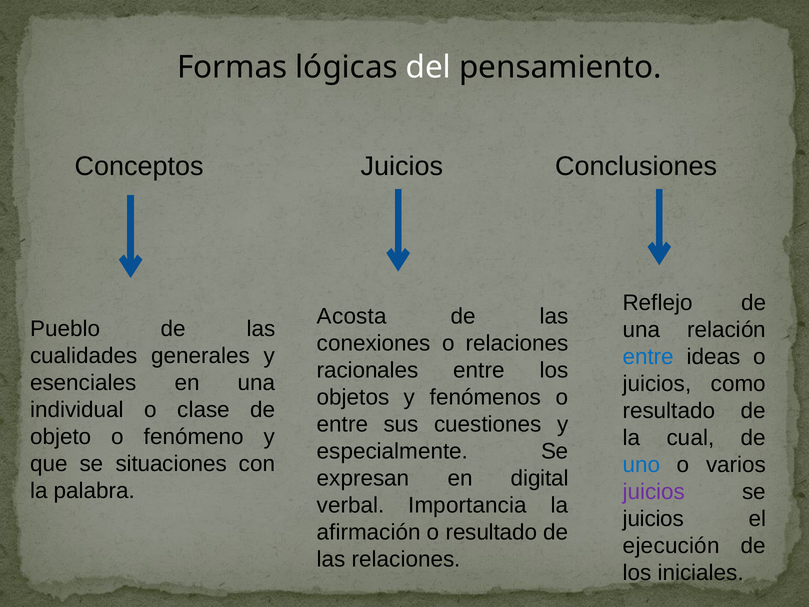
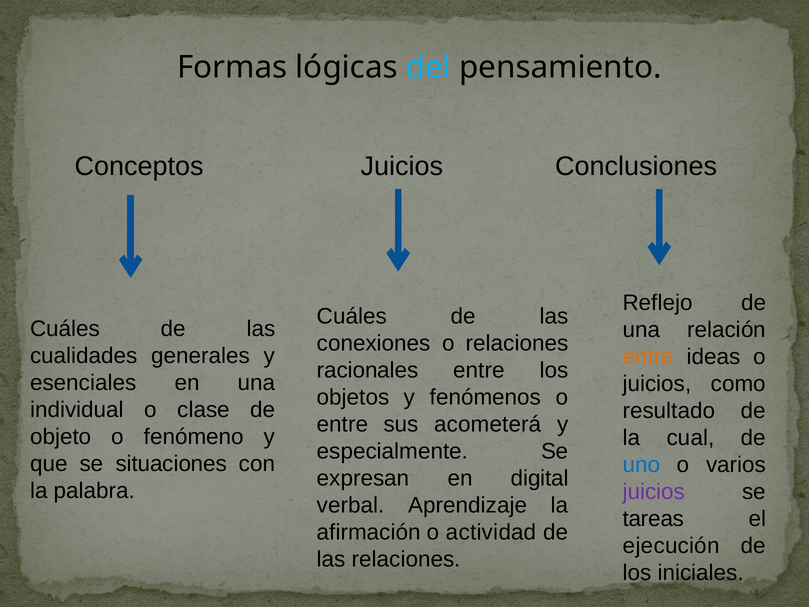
del colour: white -> light blue
Acosta at (352, 316): Acosta -> Cuáles
Pueblo at (65, 329): Pueblo -> Cuáles
entre at (648, 357) colour: blue -> orange
cuestiones: cuestiones -> acometerá
Importancia: Importancia -> Aprendizaje
juicios at (653, 518): juicios -> tareas
o resultado: resultado -> actividad
